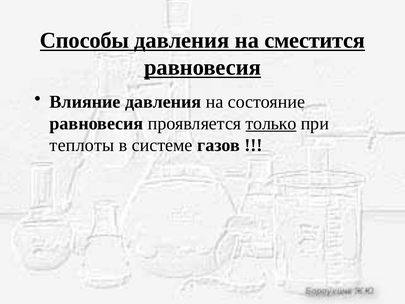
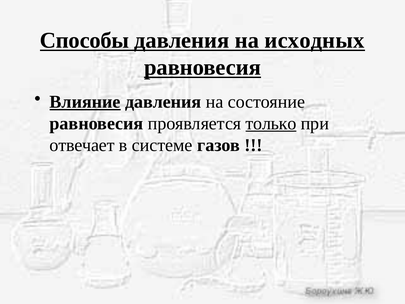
сместится: сместится -> исходных
Влияние underline: none -> present
теплоты: теплоты -> отвечает
